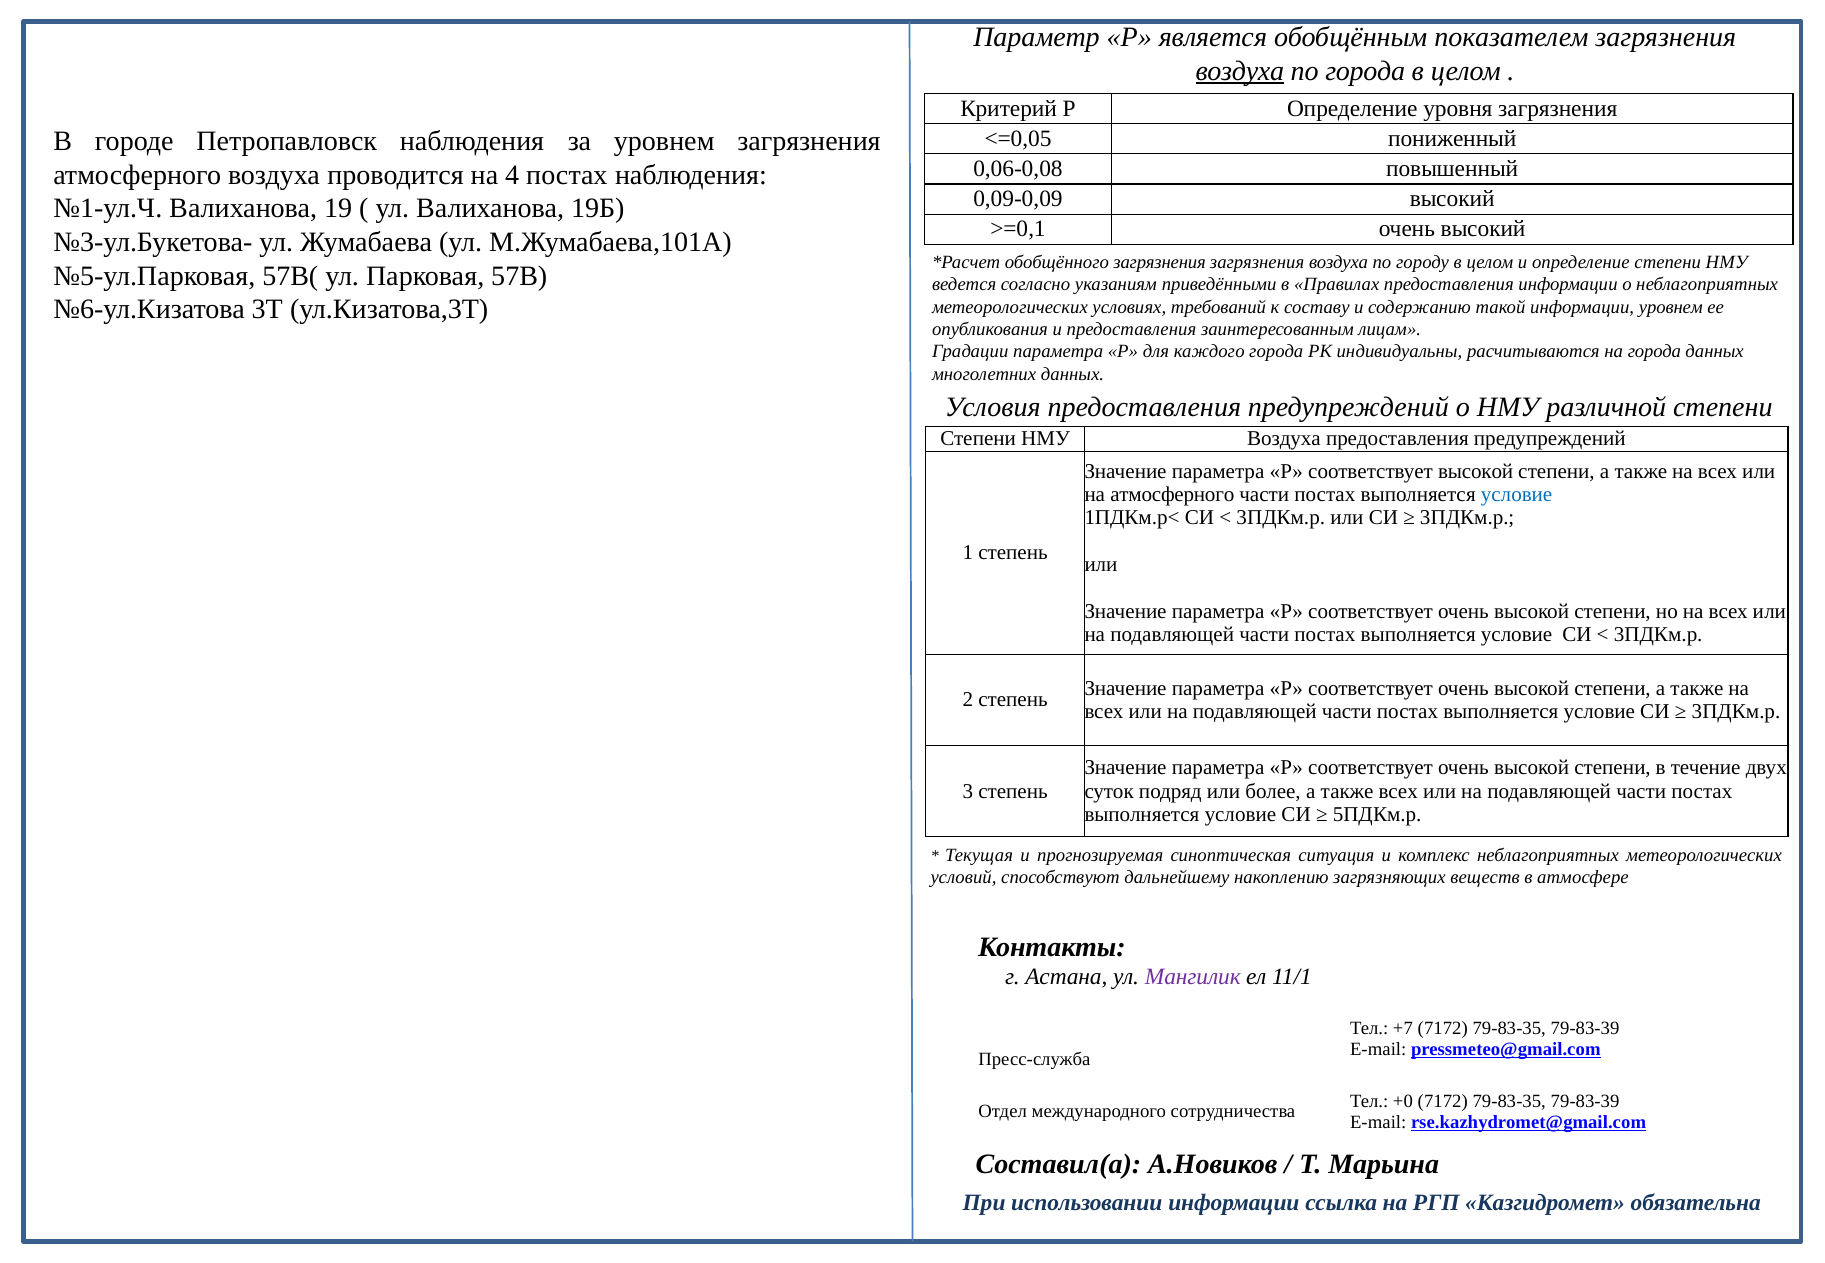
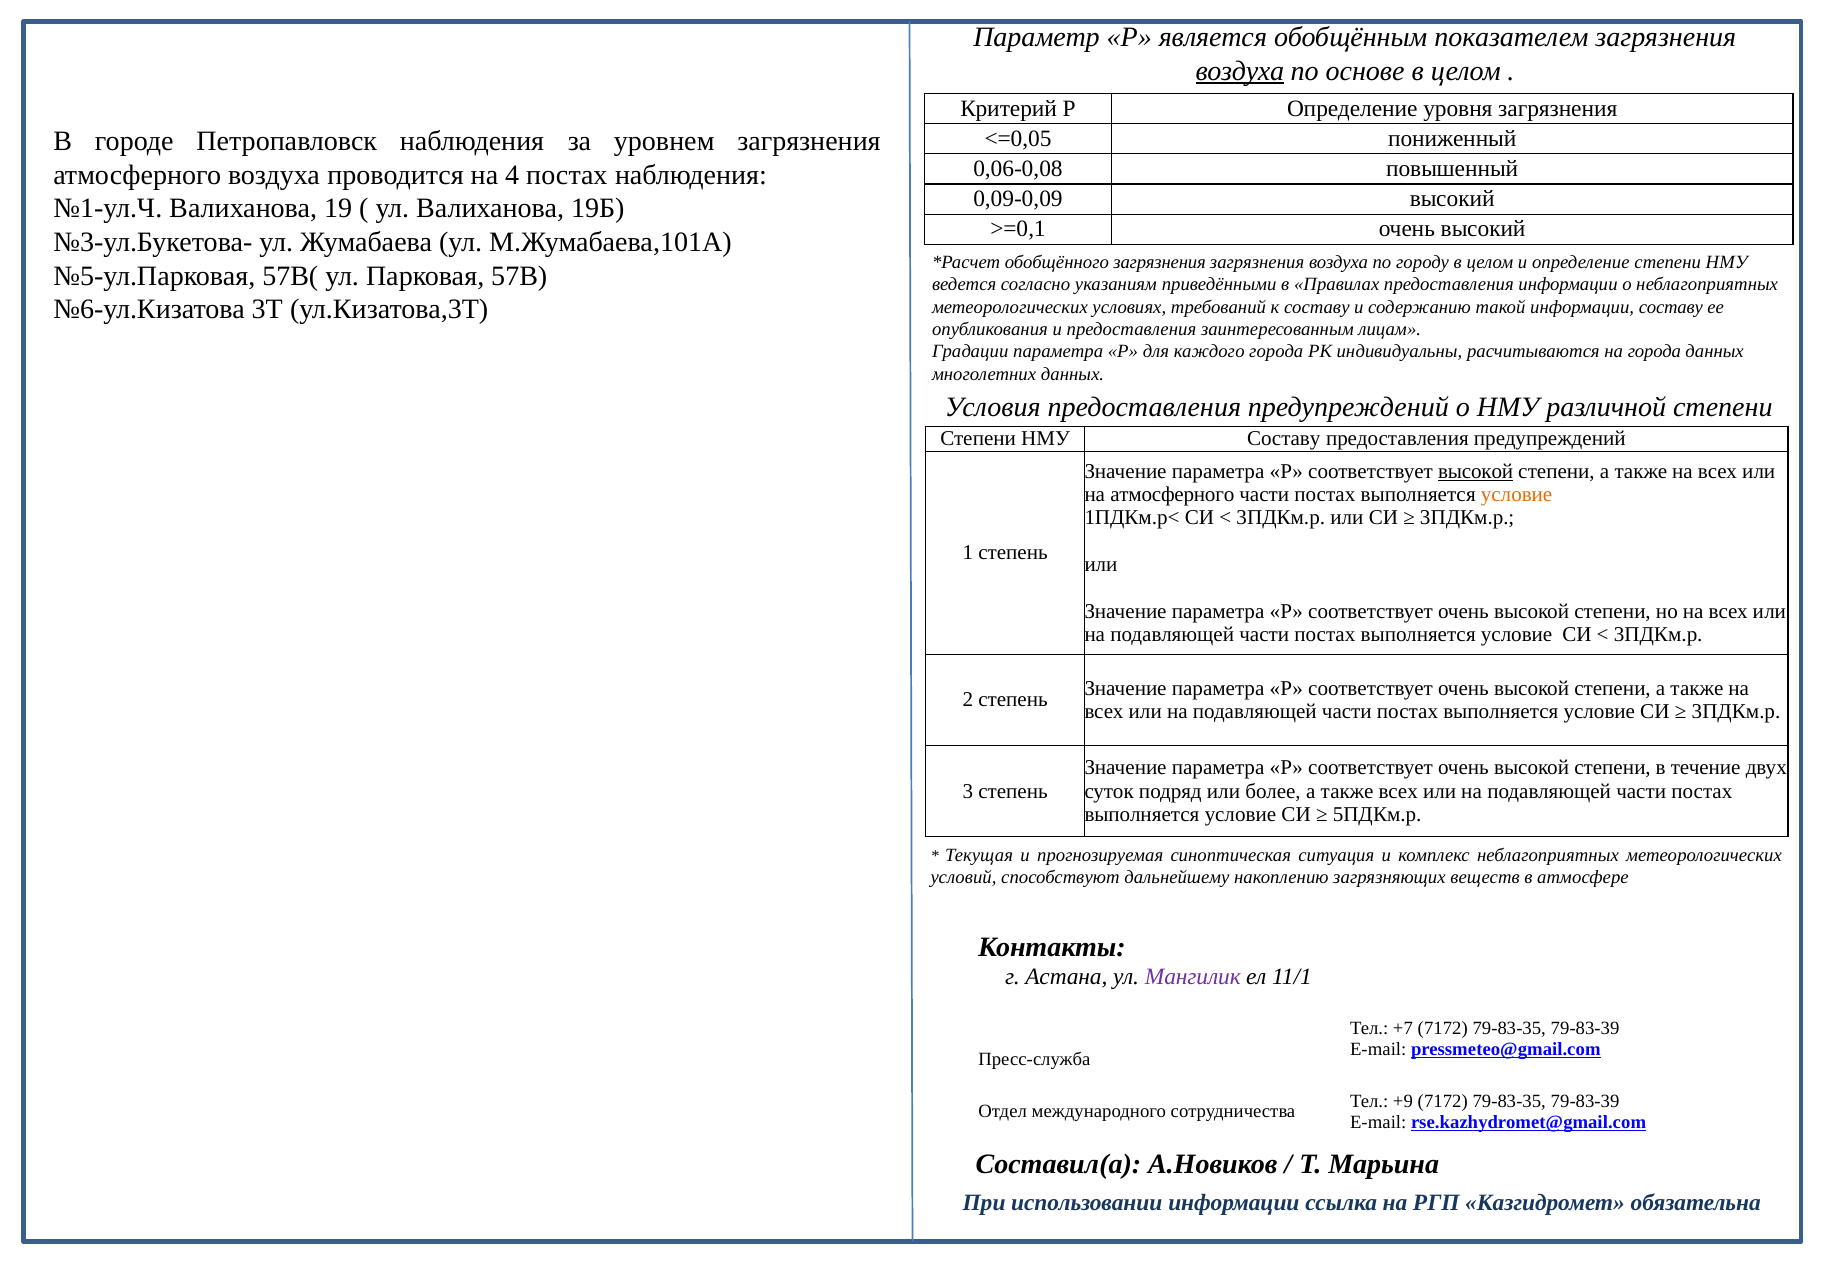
по города: города -> основе
информации уровнем: уровнем -> составу
НМУ Воздуха: Воздуха -> Составу
высокой at (1476, 471) underline: none -> present
условие at (1517, 495) colour: blue -> orange
+0: +0 -> +9
